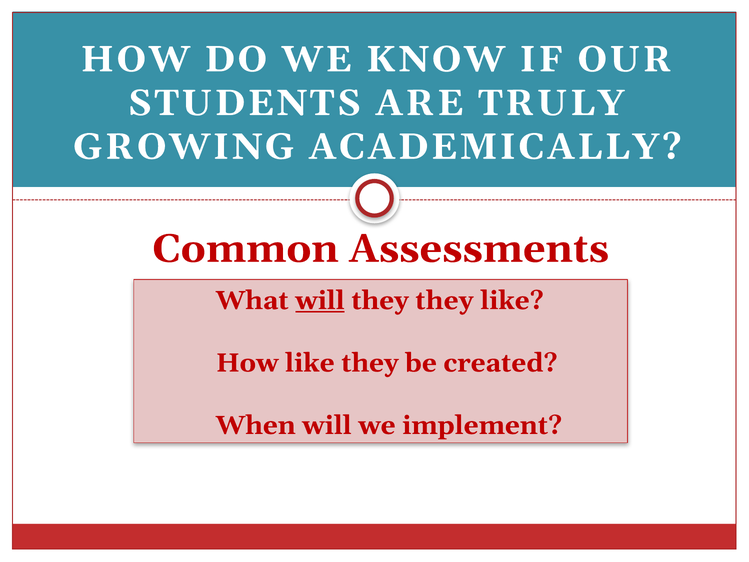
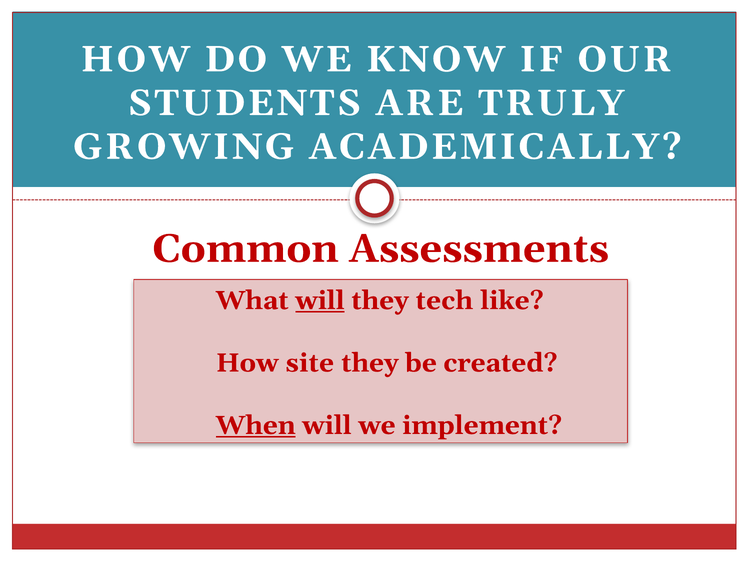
they they: they -> tech
How like: like -> site
When underline: none -> present
